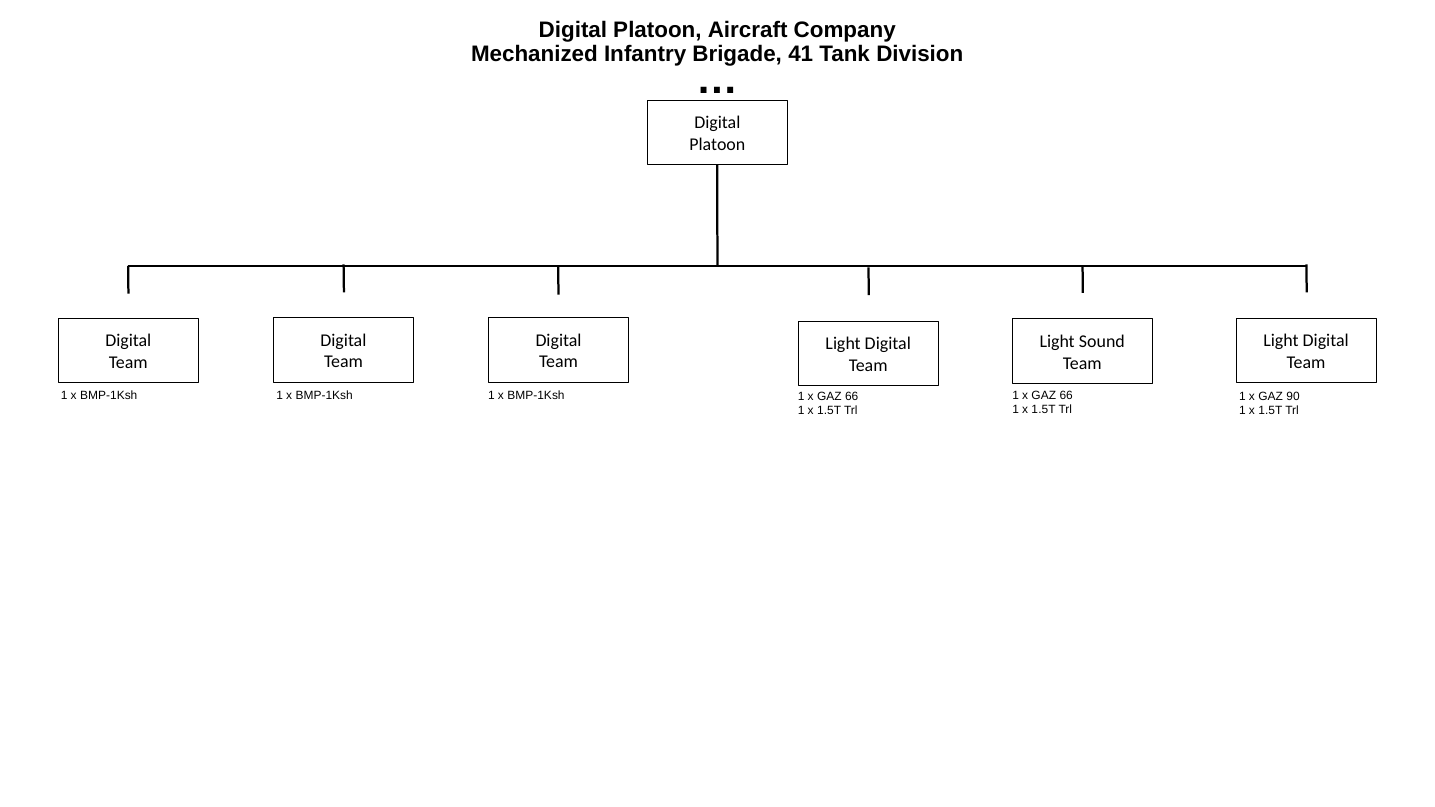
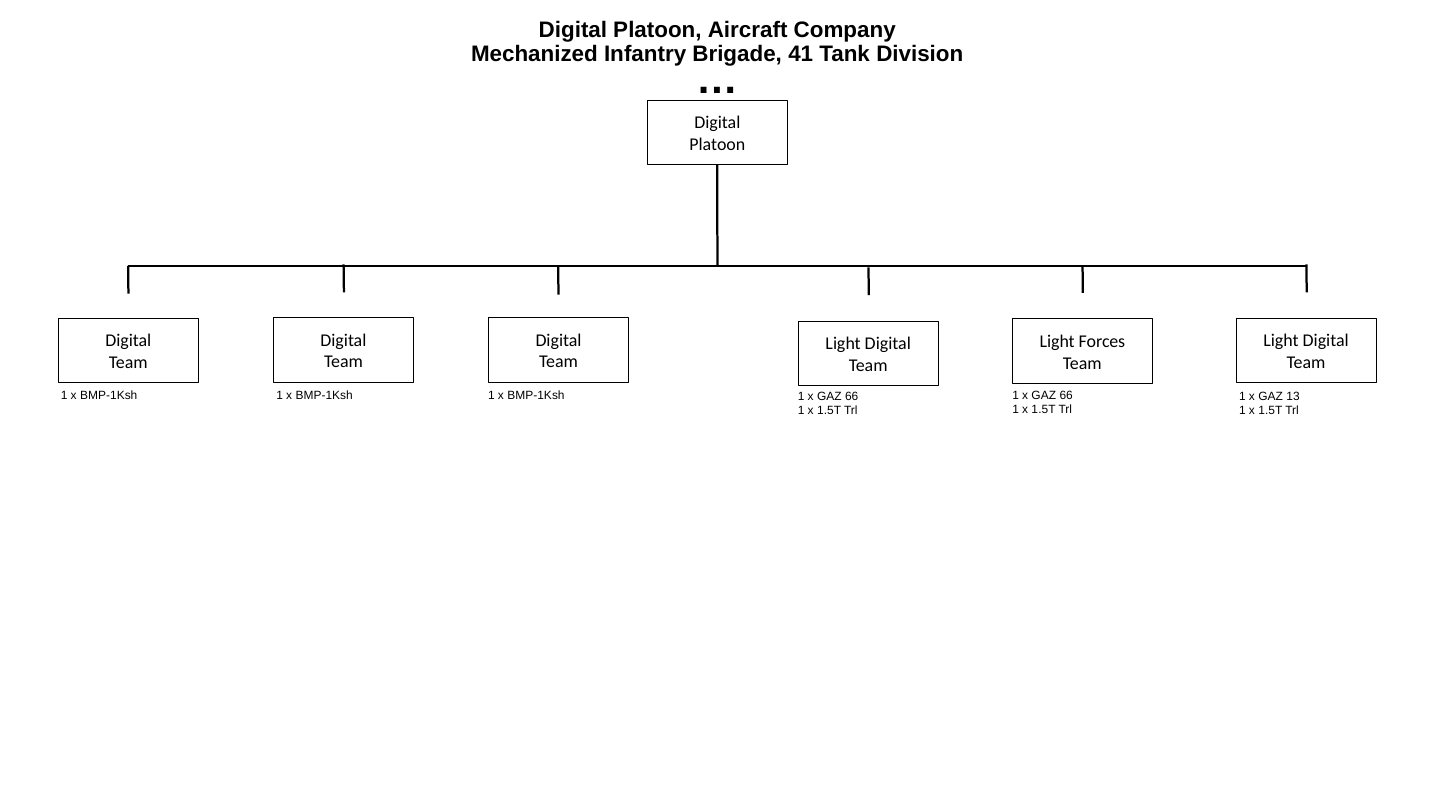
Sound: Sound -> Forces
90: 90 -> 13
